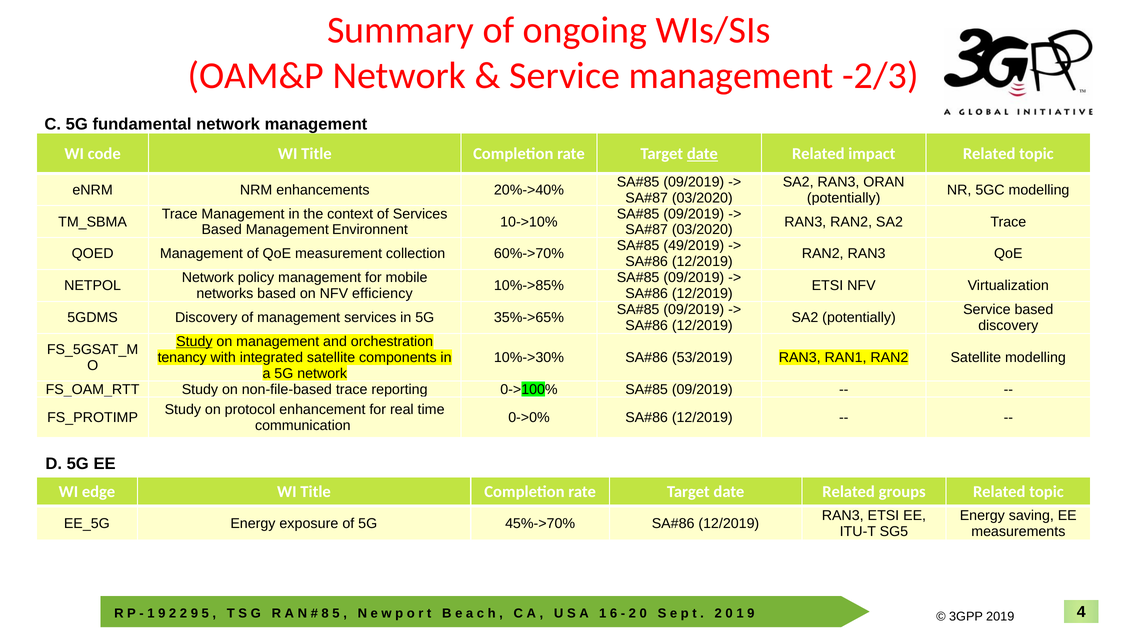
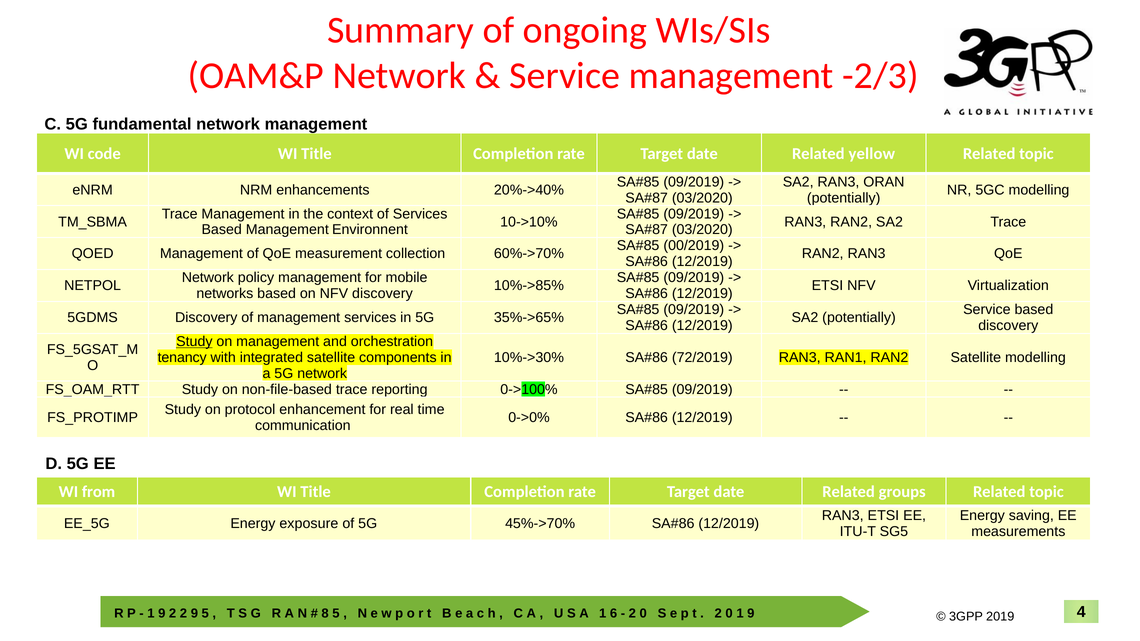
date at (702, 154) underline: present -> none
impact: impact -> yellow
49/2019: 49/2019 -> 00/2019
NFV efficiency: efficiency -> discovery
53/2019: 53/2019 -> 72/2019
edge: edge -> from
